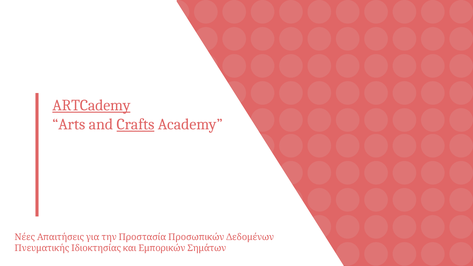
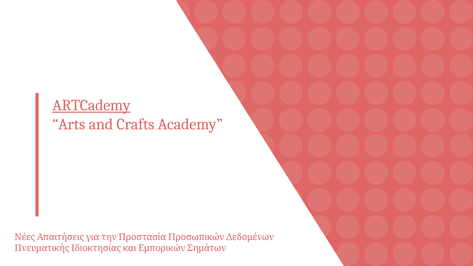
Crafts underline: present -> none
